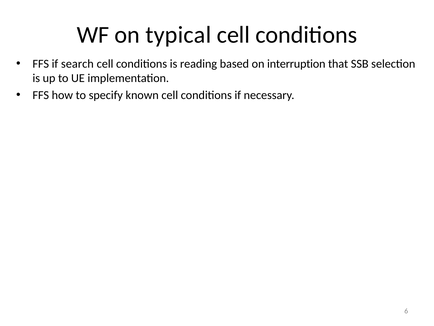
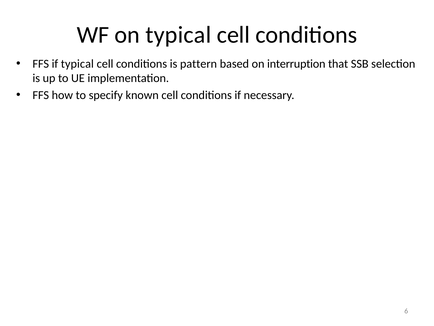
if search: search -> typical
reading: reading -> pattern
